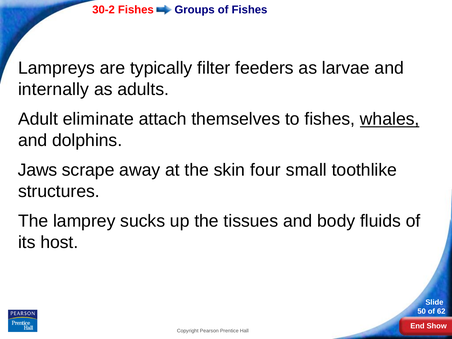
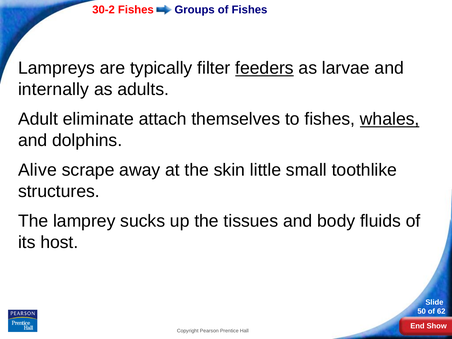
feeders underline: none -> present
Jaws: Jaws -> Alive
four: four -> little
